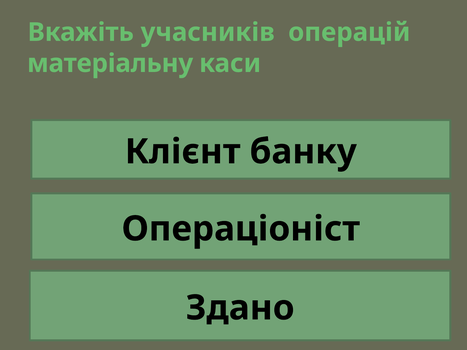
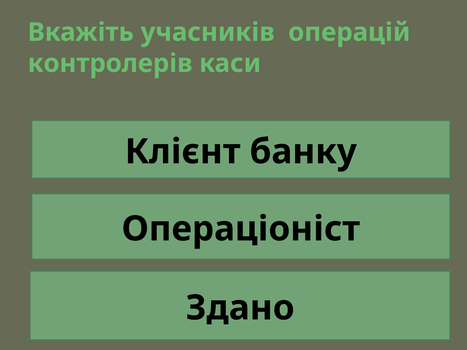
матеріальну: матеріальну -> контролерів
